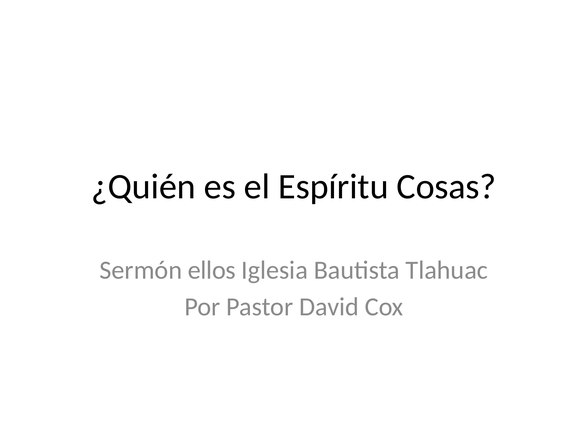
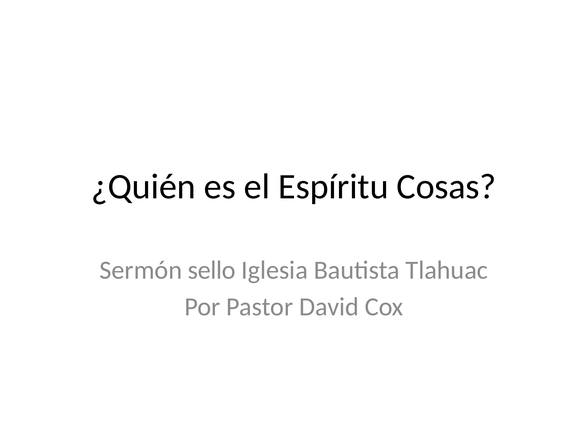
ellos: ellos -> sello
